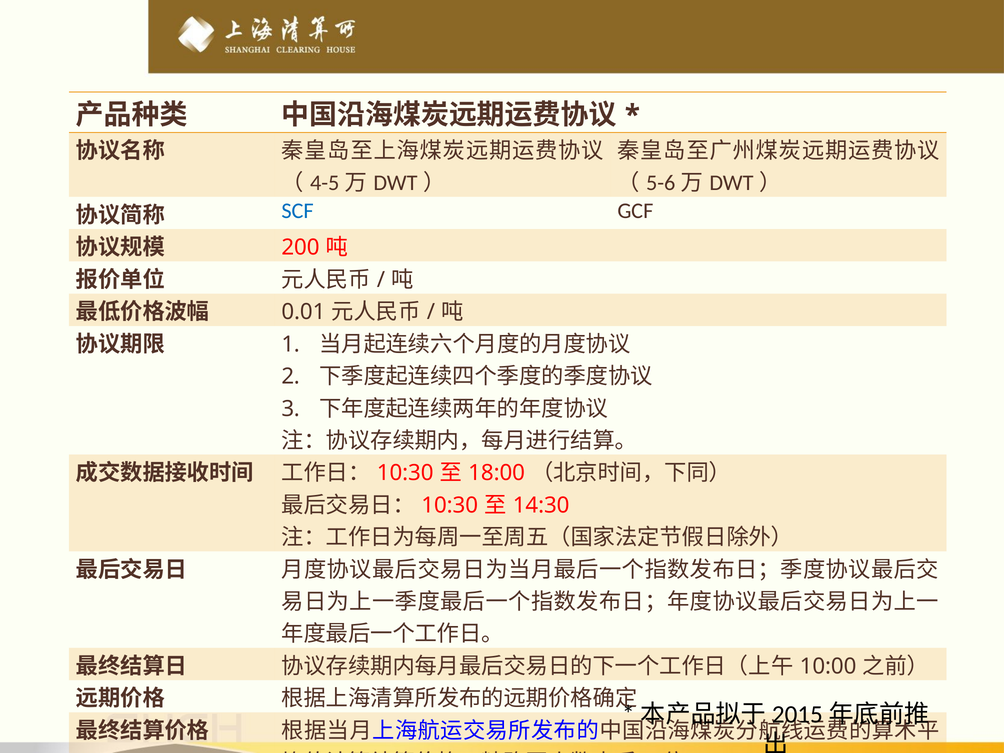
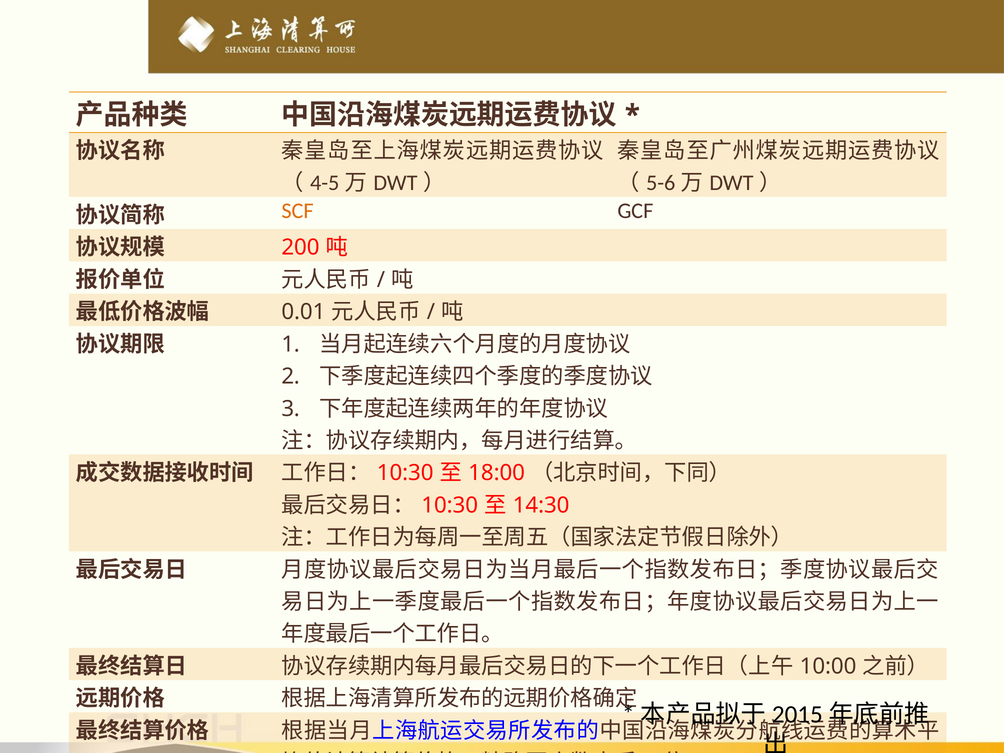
SCF colour: blue -> orange
